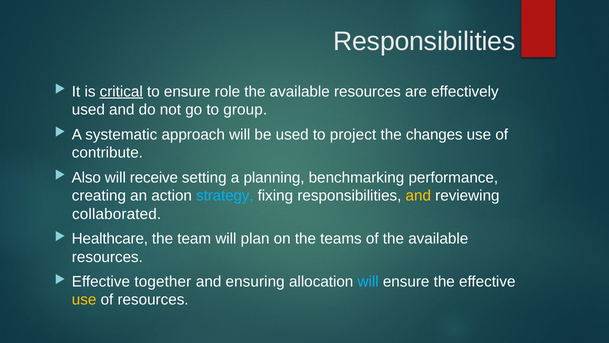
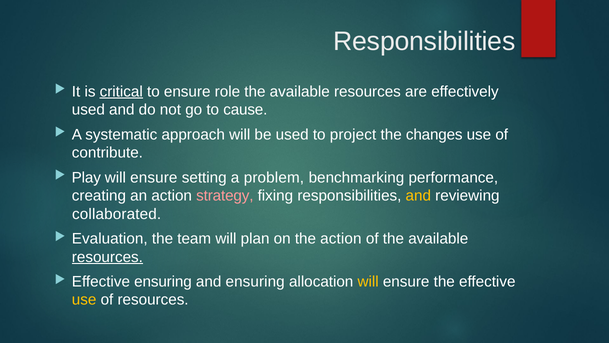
group: group -> cause
Also: Also -> Play
receive at (154, 177): receive -> ensure
planning: planning -> problem
strategy colour: light blue -> pink
Healthcare: Healthcare -> Evaluation
the teams: teams -> action
resources at (107, 257) underline: none -> present
Effective together: together -> ensuring
will at (368, 281) colour: light blue -> yellow
